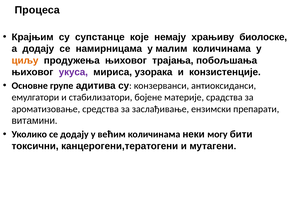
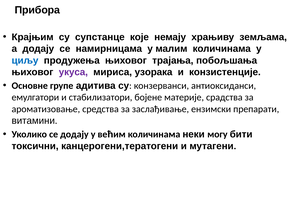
Процеса: Процеса -> Прибора
биолоске: биолоске -> земљама
циљу colour: orange -> blue
